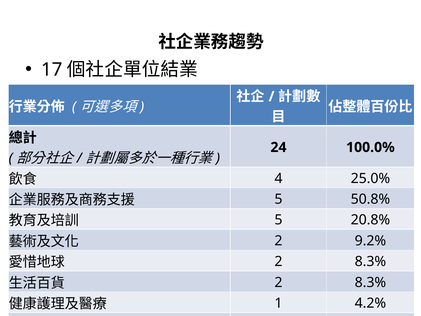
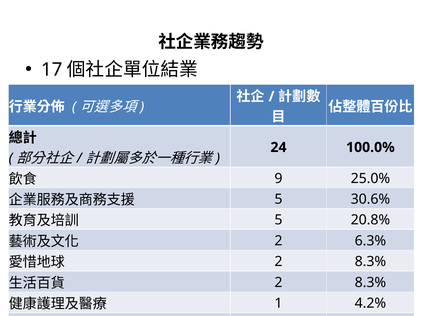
4: 4 -> 9
50.8%: 50.8% -> 30.6%
9.2%: 9.2% -> 6.3%
